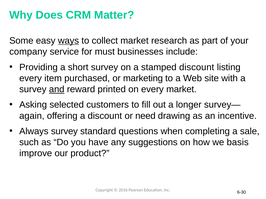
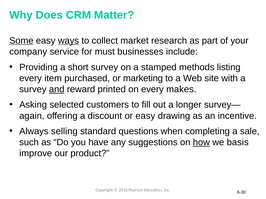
Some underline: none -> present
stamped discount: discount -> methods
every market: market -> makes
or need: need -> easy
Always survey: survey -> selling
how underline: none -> present
